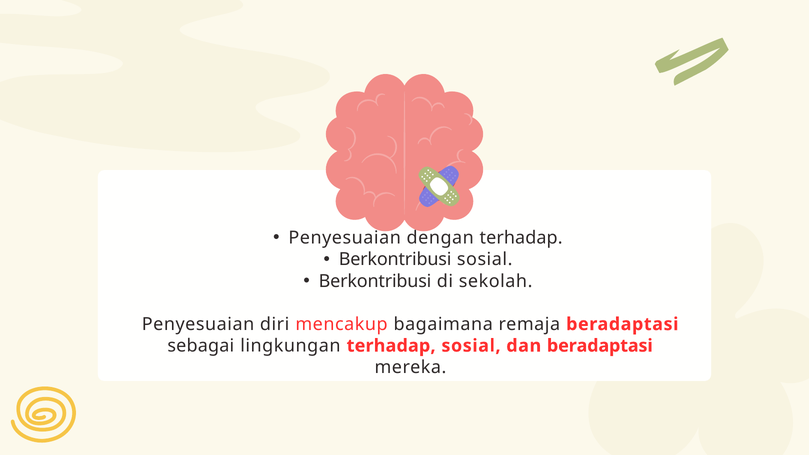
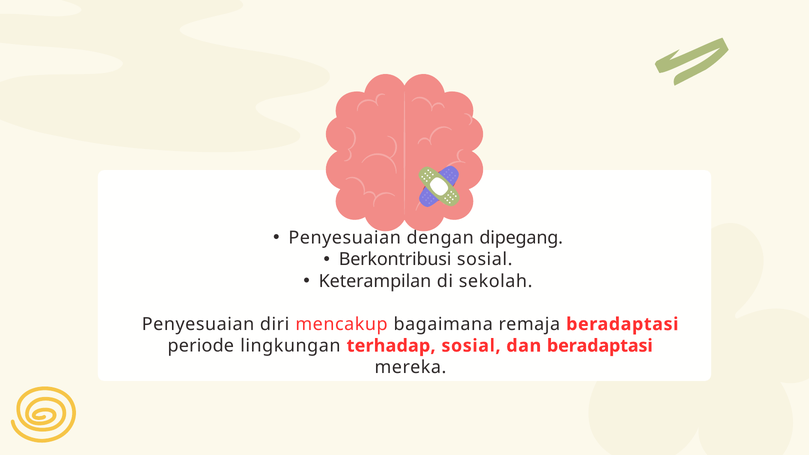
dengan terhadap: terhadap -> dipegang
Berkontribusi at (375, 281): Berkontribusi -> Keterampilan
sebagai: sebagai -> periode
